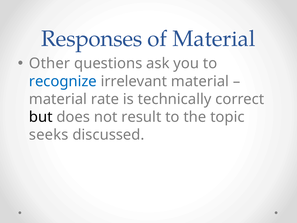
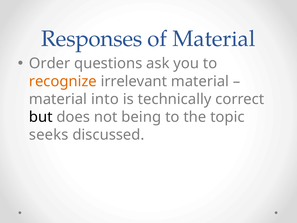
Other: Other -> Order
recognize colour: blue -> orange
rate: rate -> into
result: result -> being
